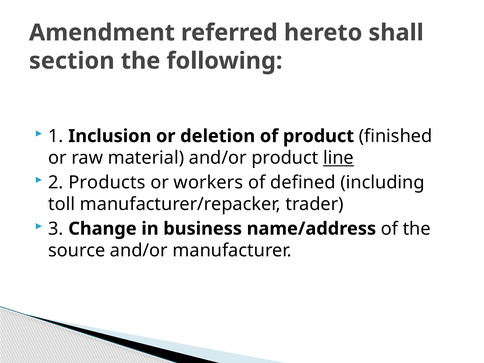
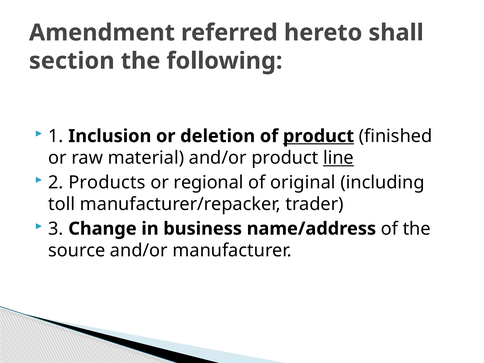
product at (318, 136) underline: none -> present
workers: workers -> regional
defined: defined -> original
